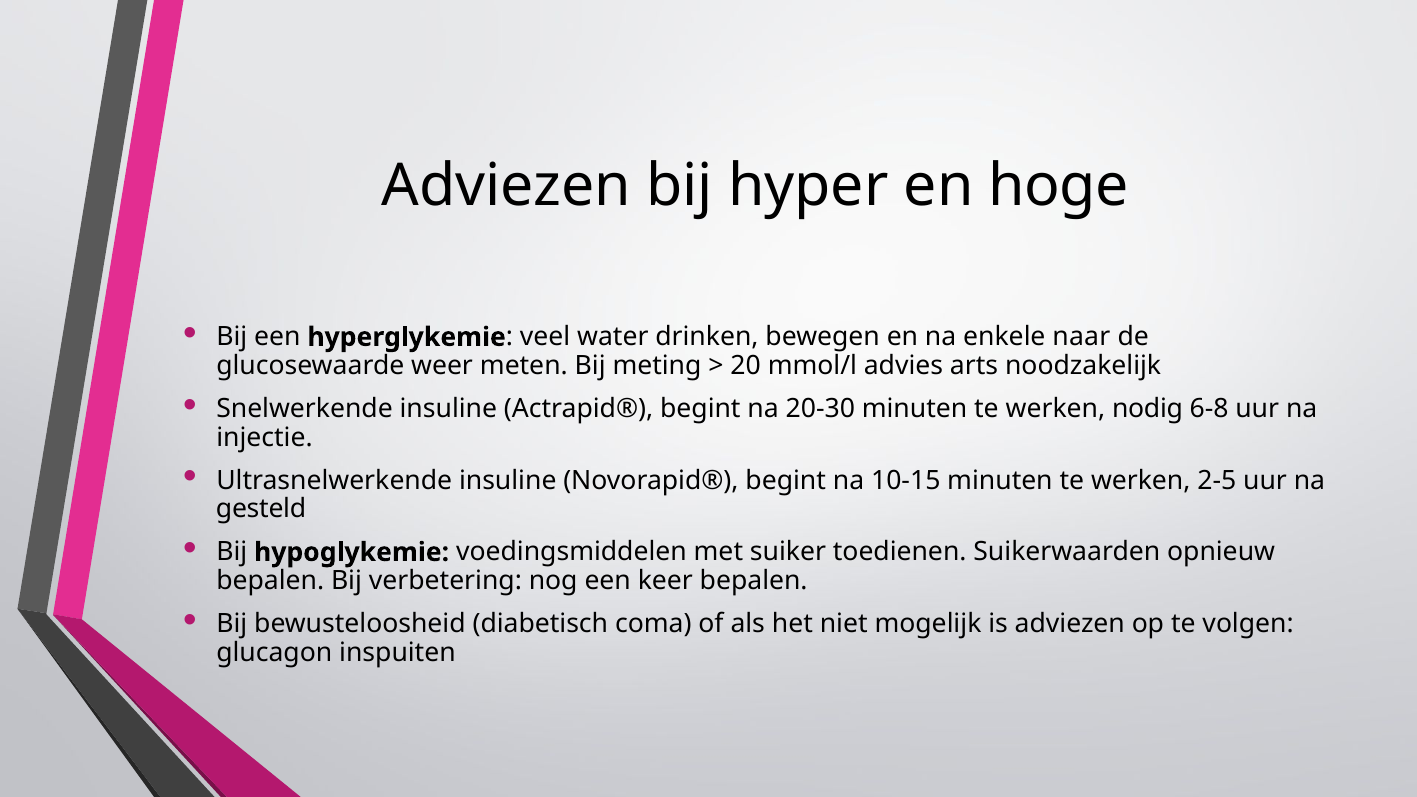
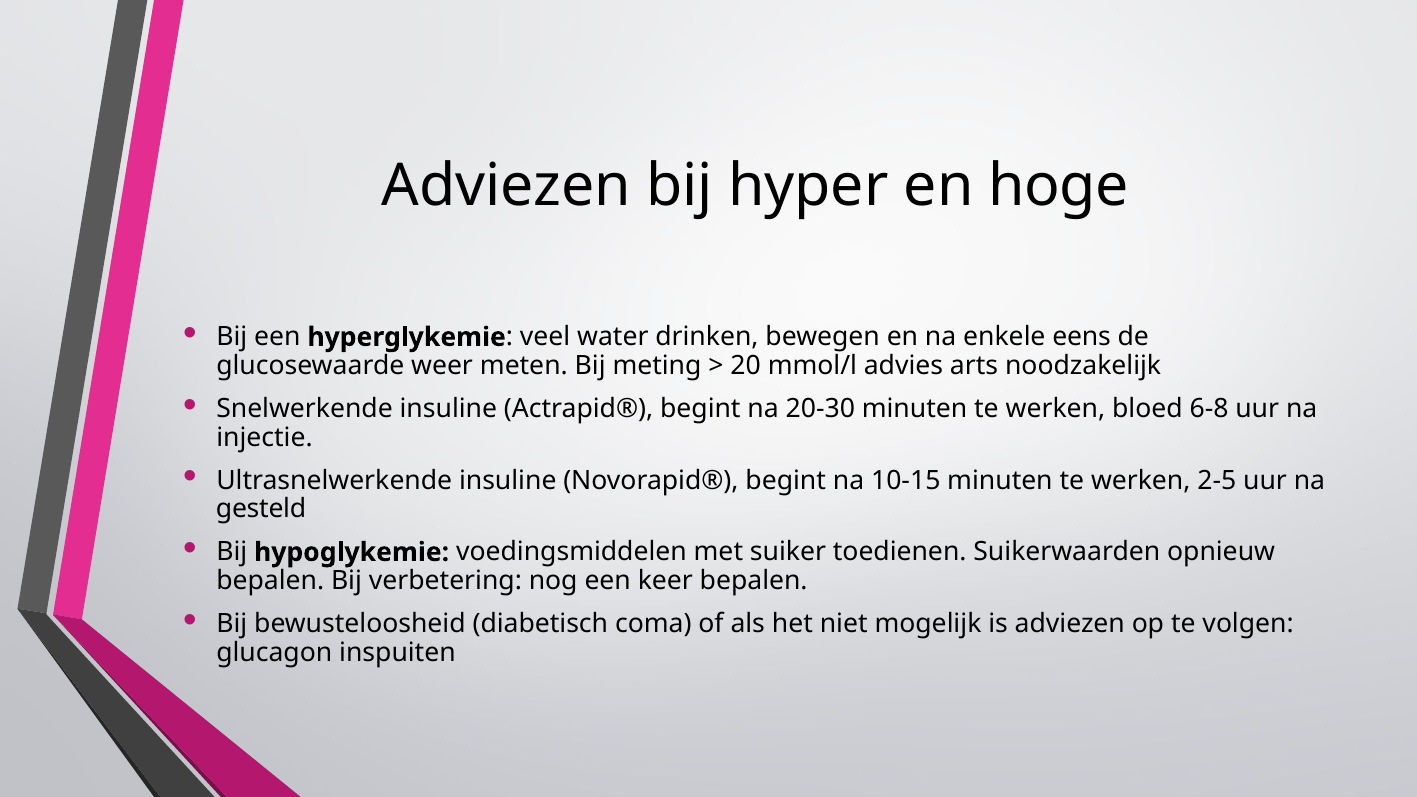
naar: naar -> eens
nodig: nodig -> bloed
